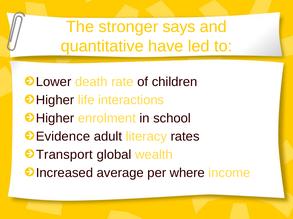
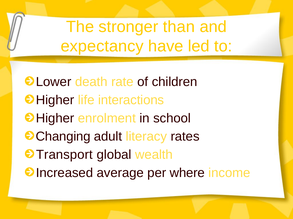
says: says -> than
quantitative: quantitative -> expectancy
Evidence: Evidence -> Changing
